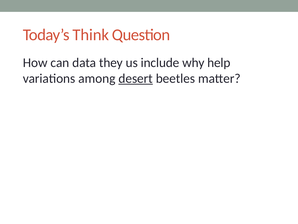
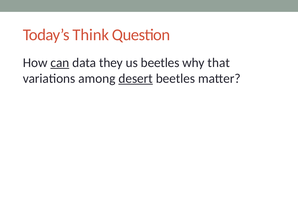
can underline: none -> present
us include: include -> beetles
help: help -> that
